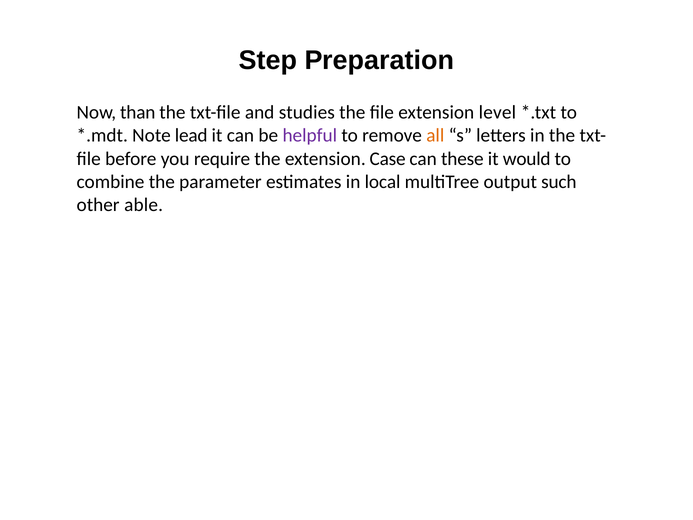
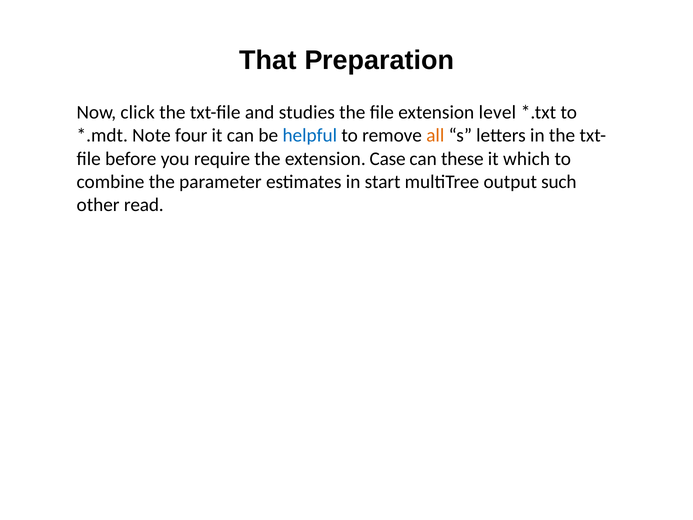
Step: Step -> That
than: than -> click
lead: lead -> four
helpful colour: purple -> blue
would: would -> which
local: local -> start
able: able -> read
